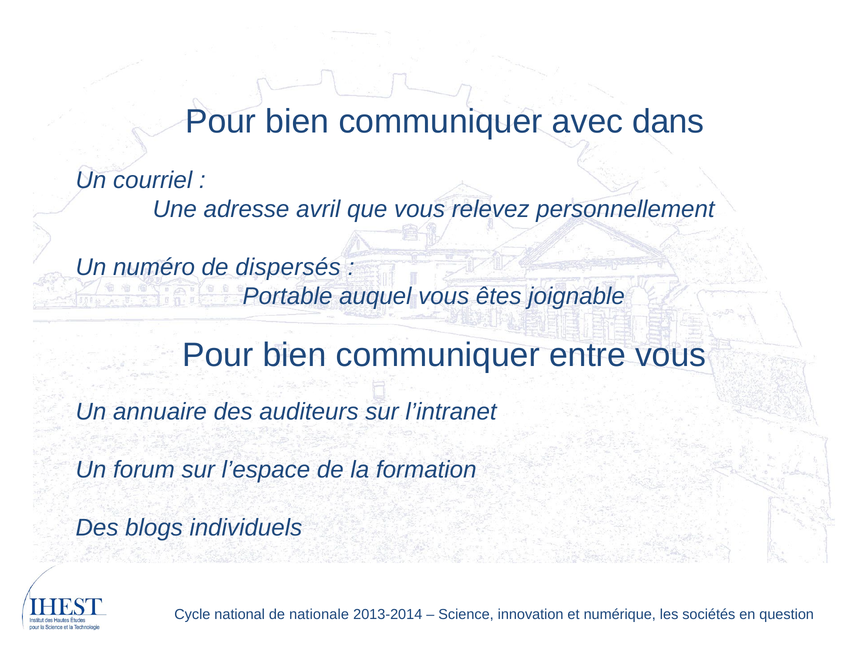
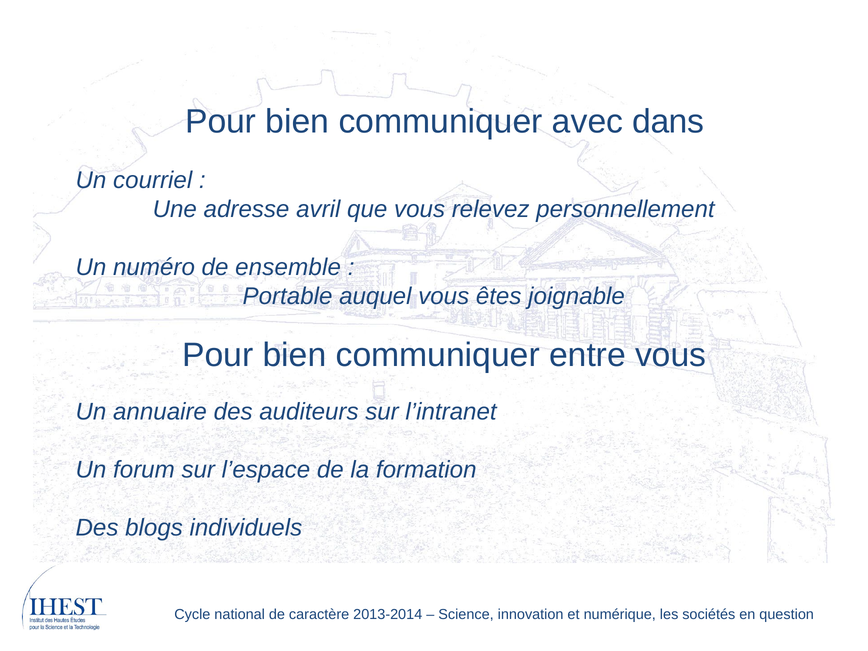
dispersés: dispersés -> ensemble
nationale: nationale -> caractère
